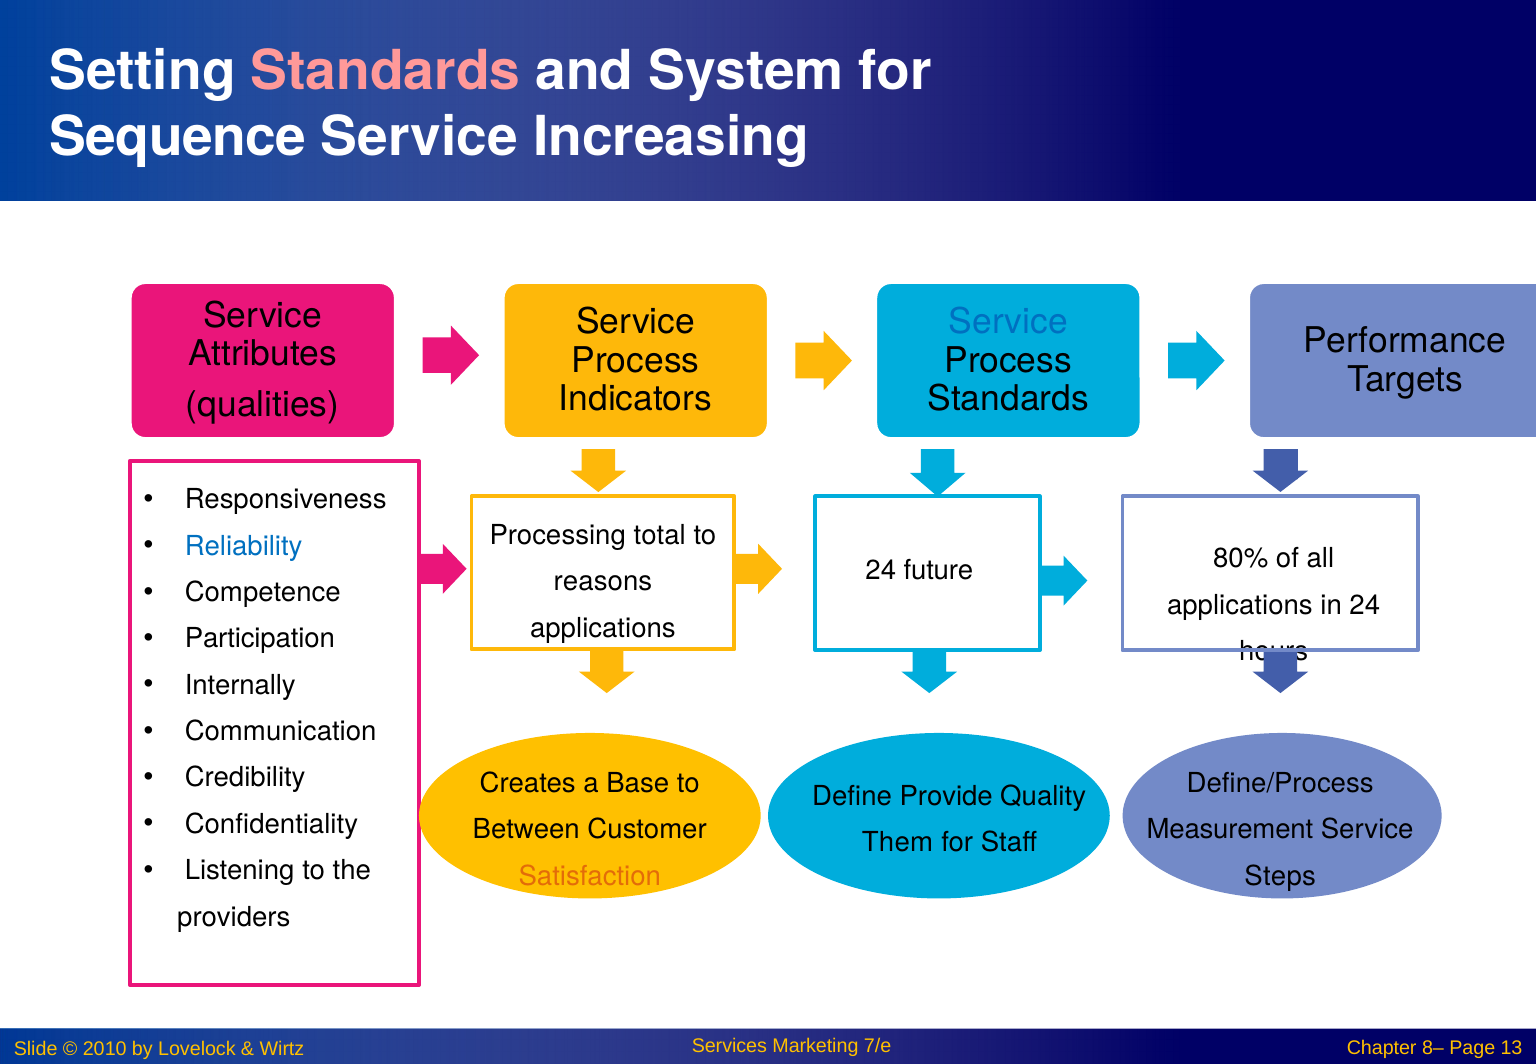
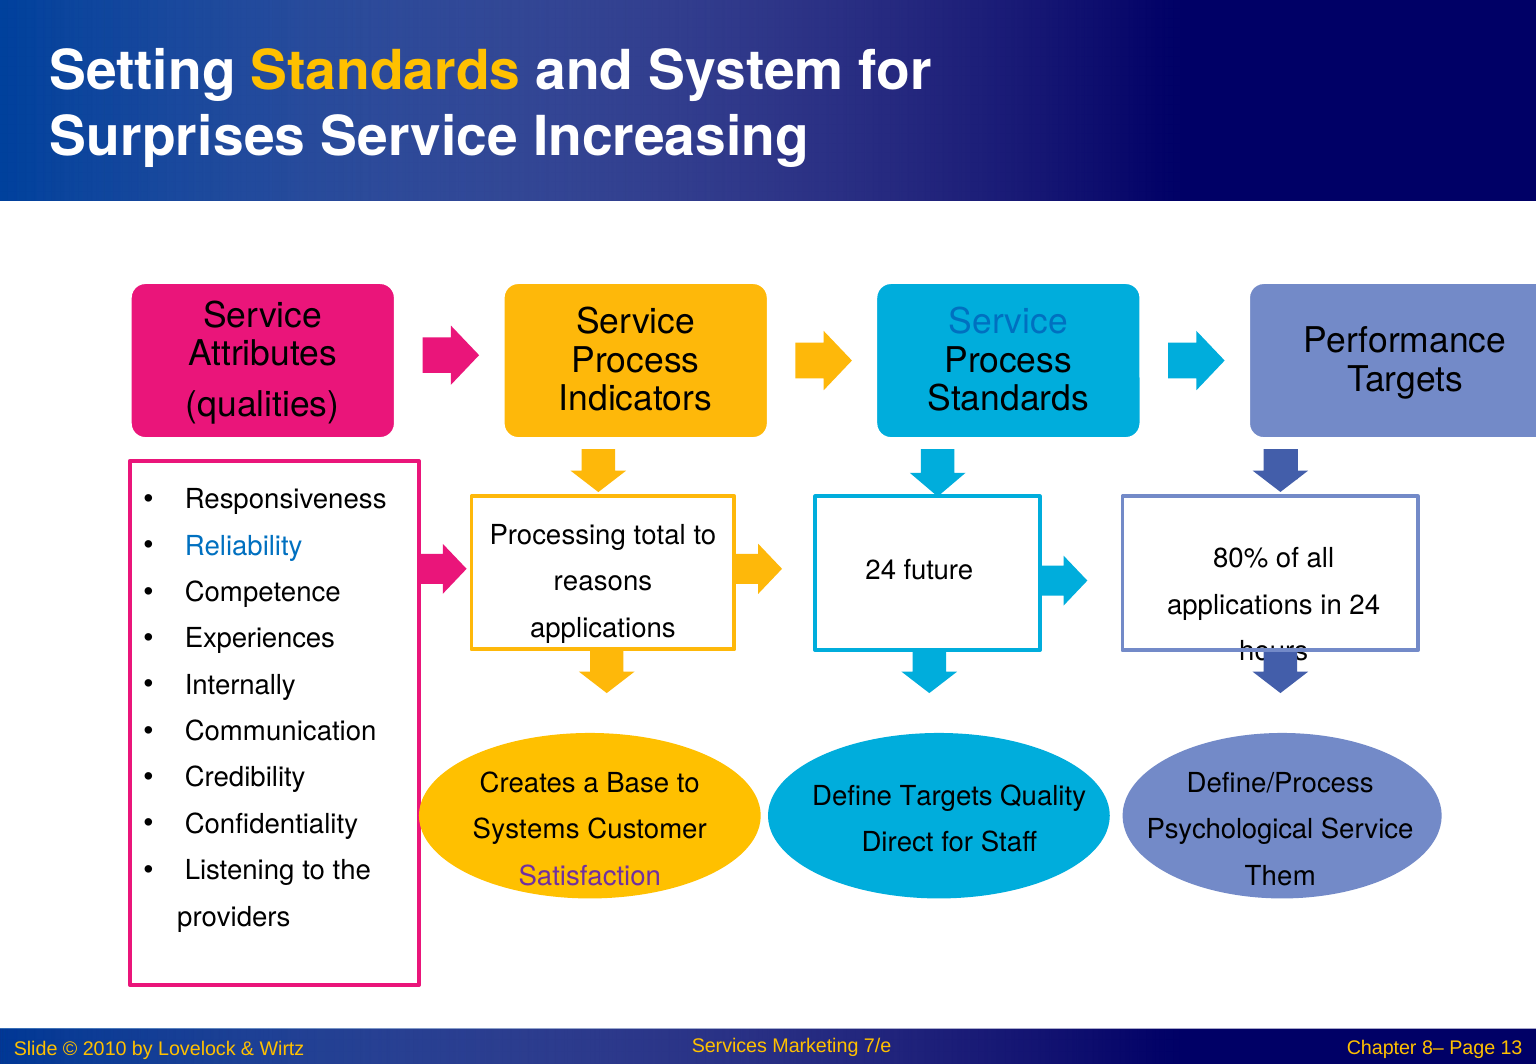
Standards at (386, 71) colour: pink -> yellow
Sequence: Sequence -> Surprises
Participation: Participation -> Experiences
Define Provide: Provide -> Targets
Between: Between -> Systems
Measurement: Measurement -> Psychological
Them: Them -> Direct
Satisfaction colour: orange -> purple
Steps: Steps -> Them
